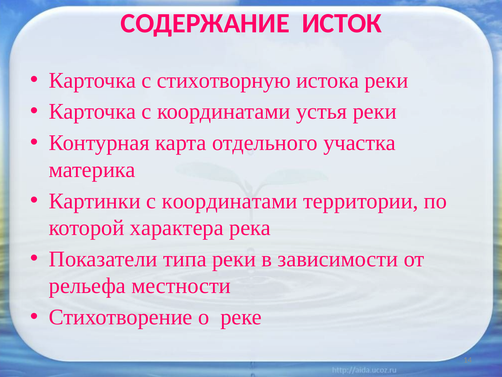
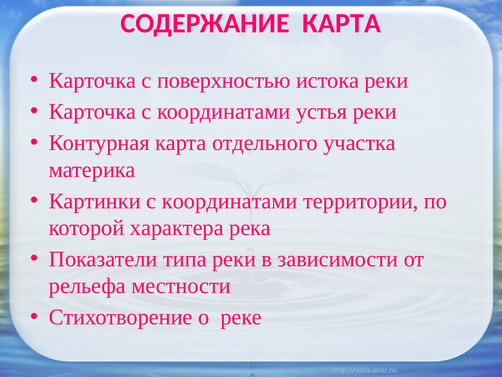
СОДЕРЖАНИЕ ИСТОК: ИСТОК -> КАРТА
стихотворную: стихотворную -> поверхностью
